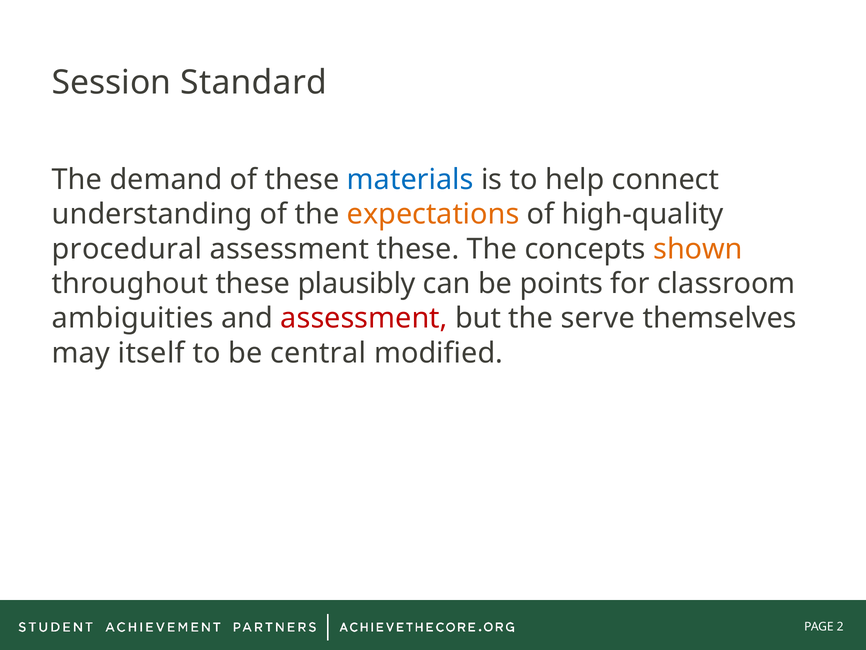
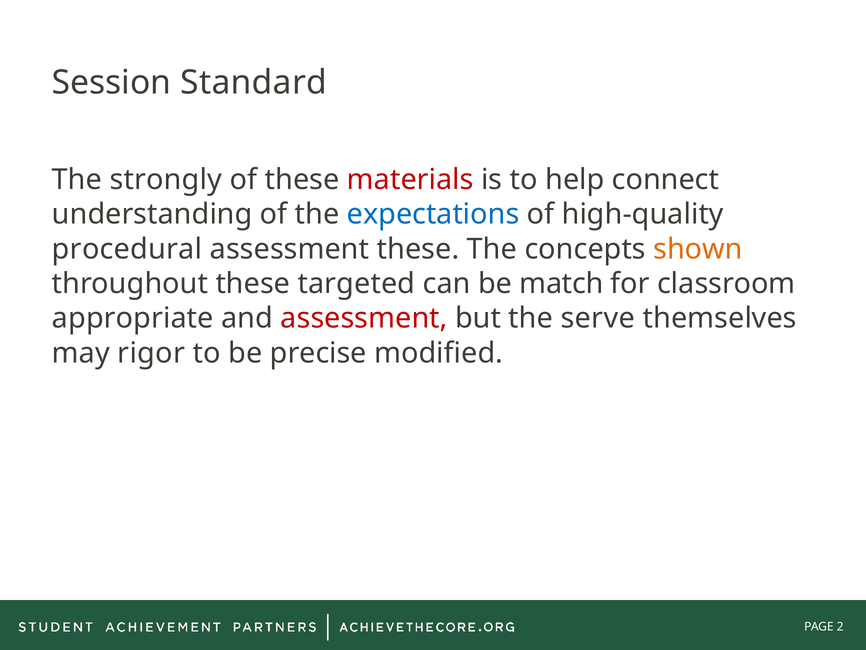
demand: demand -> strongly
materials colour: blue -> red
expectations colour: orange -> blue
plausibly: plausibly -> targeted
points: points -> match
ambiguities: ambiguities -> appropriate
itself: itself -> rigor
central: central -> precise
